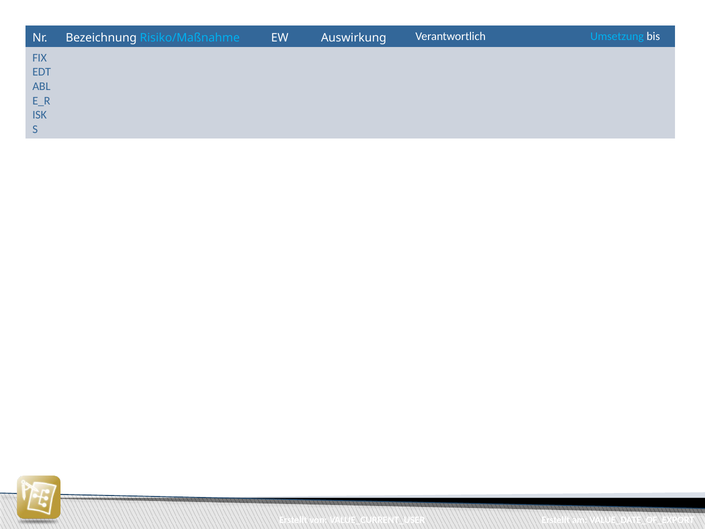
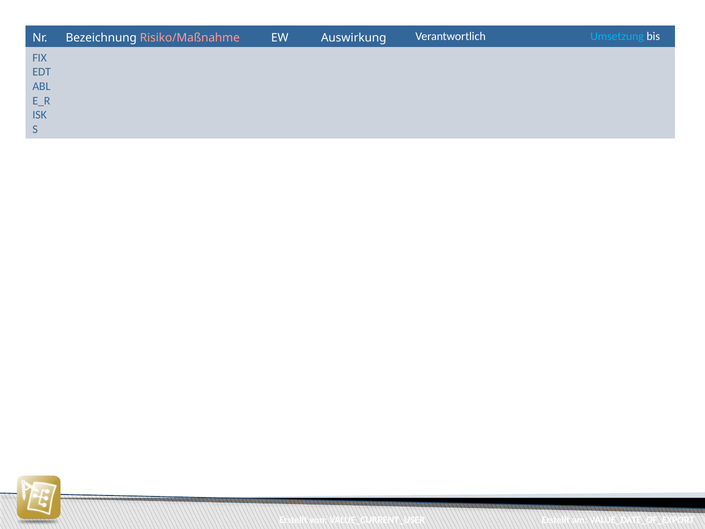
Risiko/Maßnahme colour: light blue -> pink
